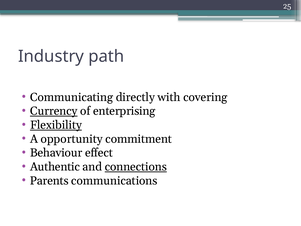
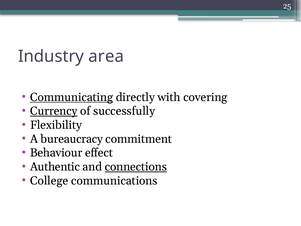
path: path -> area
Communicating underline: none -> present
enterprising: enterprising -> successfully
Flexibility underline: present -> none
opportunity: opportunity -> bureaucracy
Parents: Parents -> College
